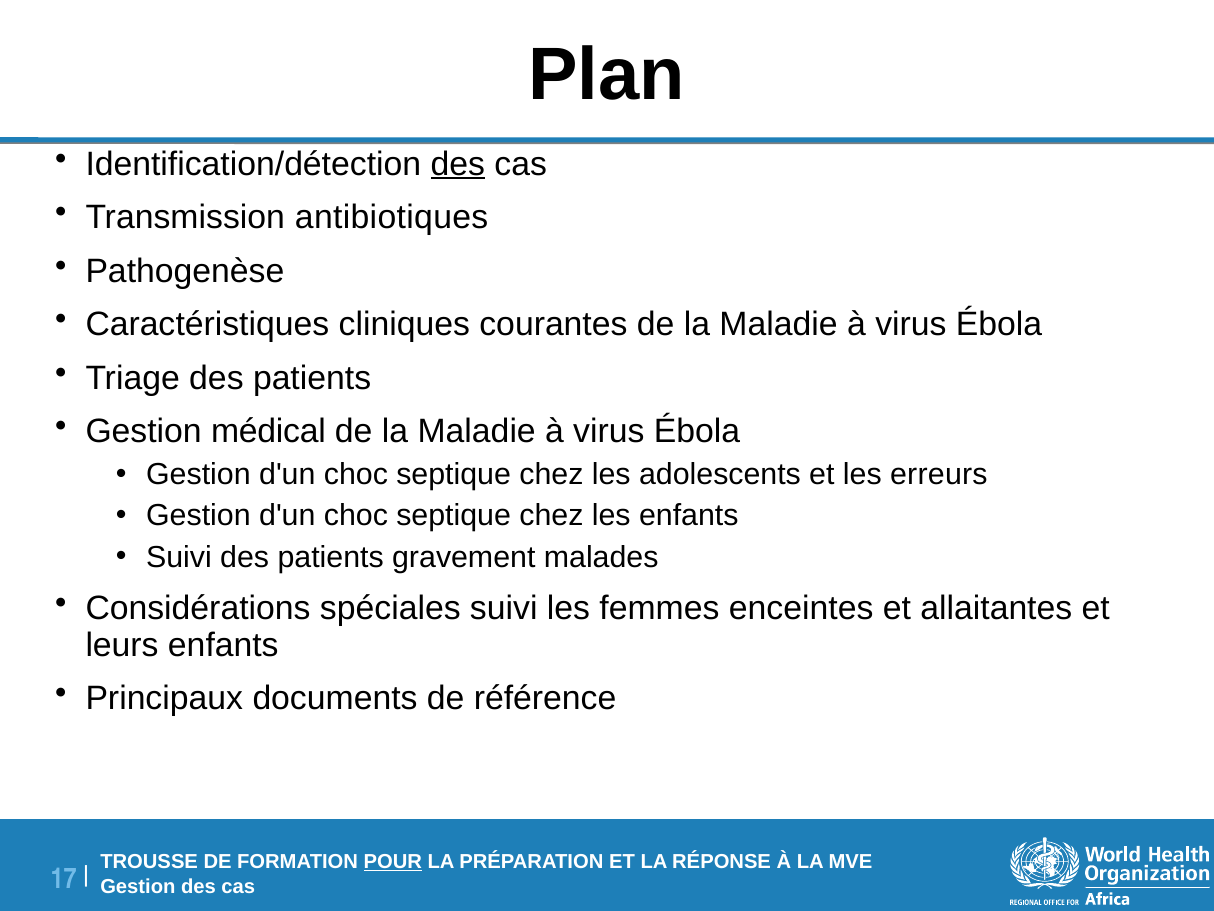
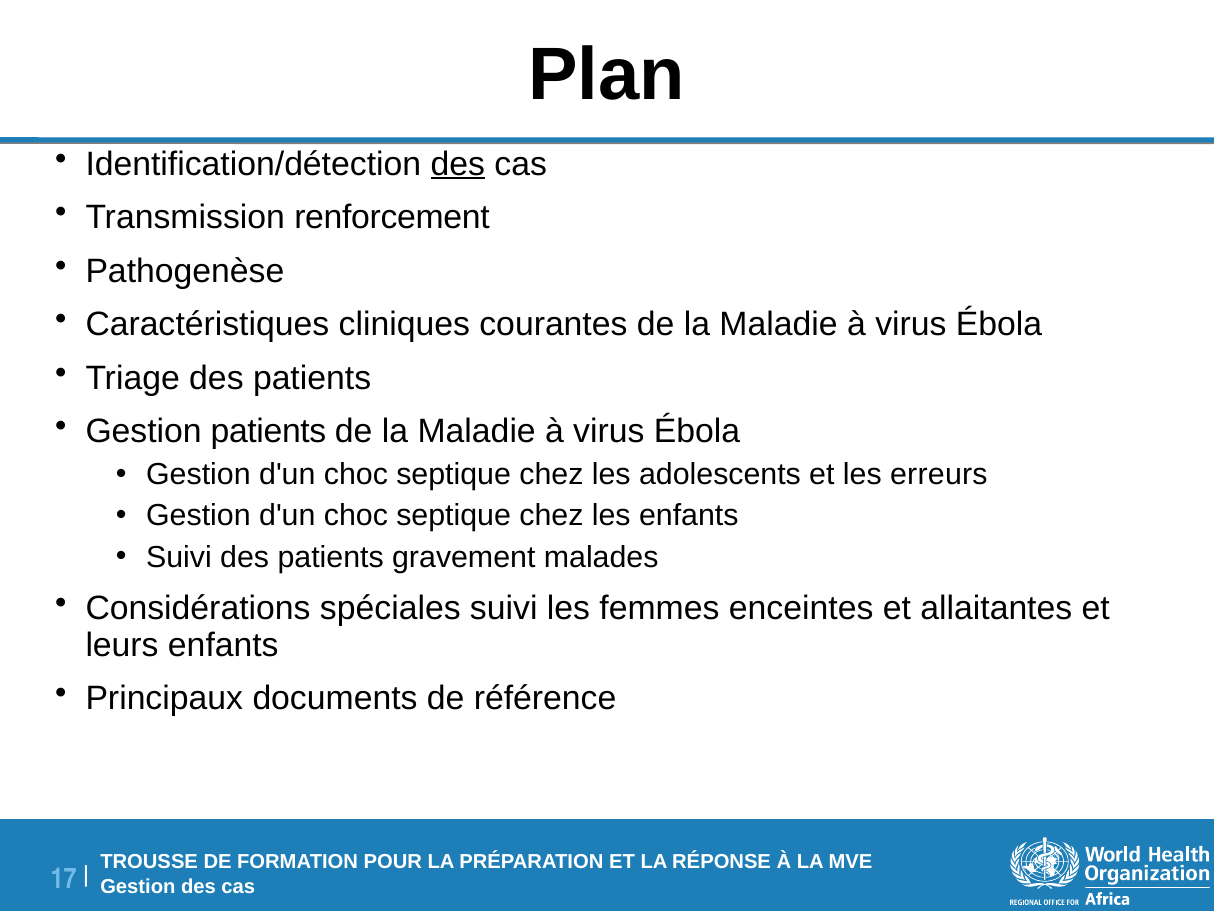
antibiotiques: antibiotiques -> renforcement
Gestion médical: médical -> patients
POUR underline: present -> none
